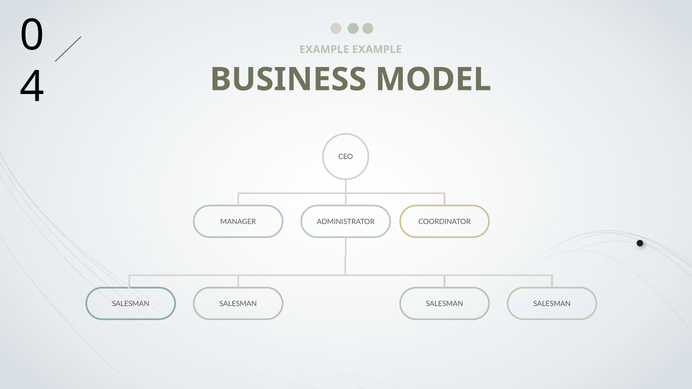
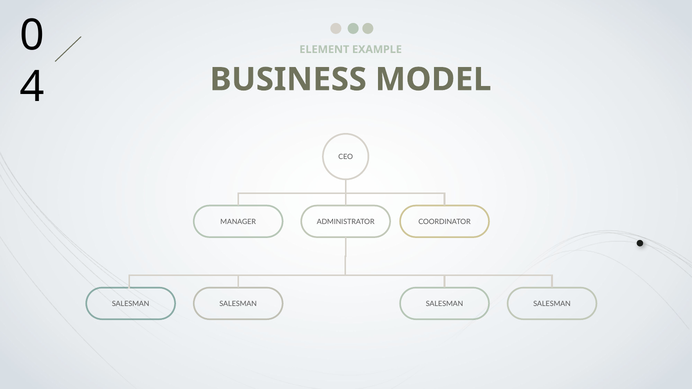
EXAMPLE at (324, 49): EXAMPLE -> ELEMENT
